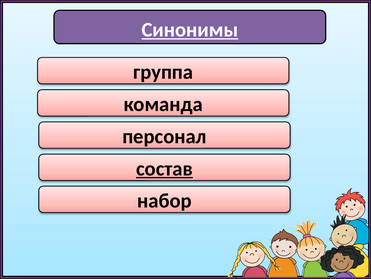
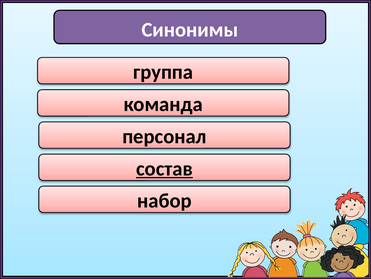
Синонимы underline: present -> none
